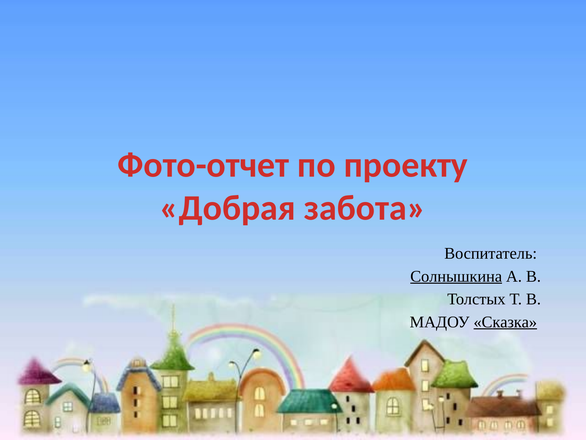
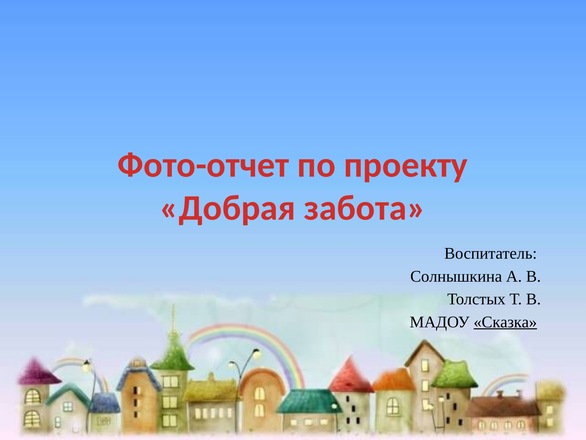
Солнышкина underline: present -> none
